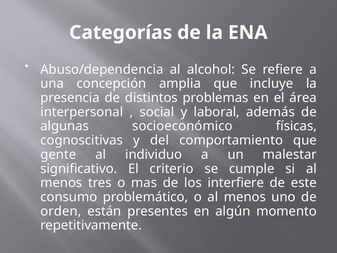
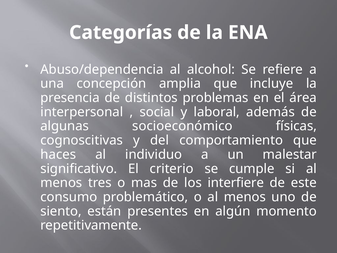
gente: gente -> haces
orden: orden -> siento
